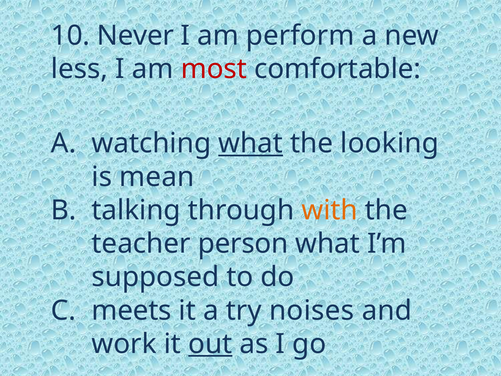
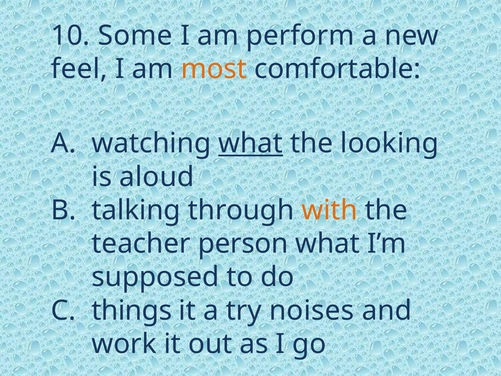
Never: Never -> Some
less: less -> feel
most colour: red -> orange
mean: mean -> aloud
meets: meets -> things
out underline: present -> none
